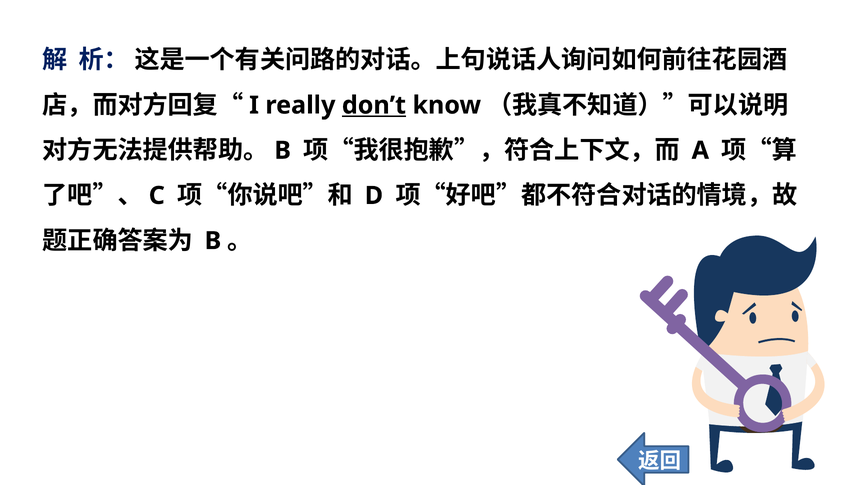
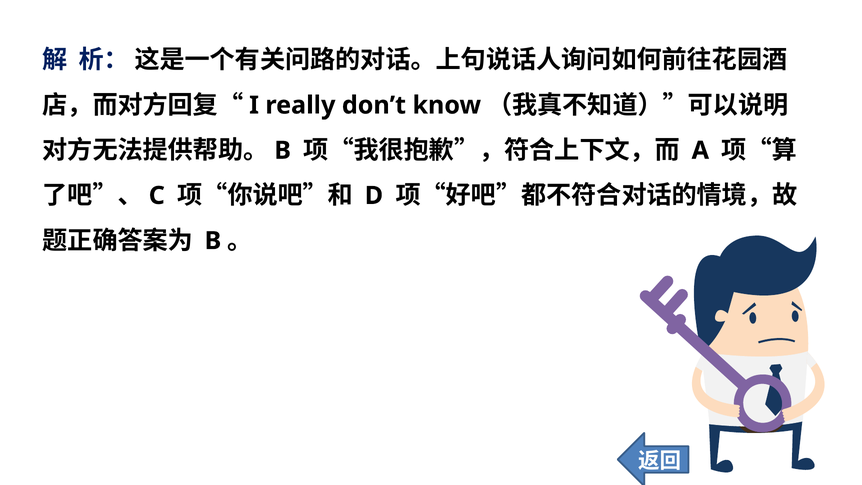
don’t underline: present -> none
